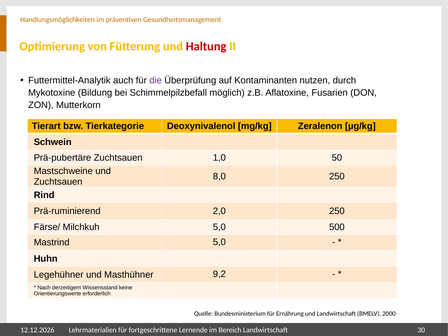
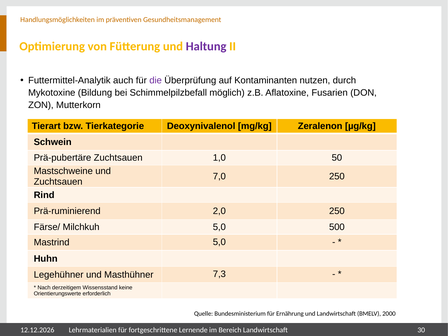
Haltung colour: red -> purple
8,0: 8,0 -> 7,0
9,2: 9,2 -> 7,3
